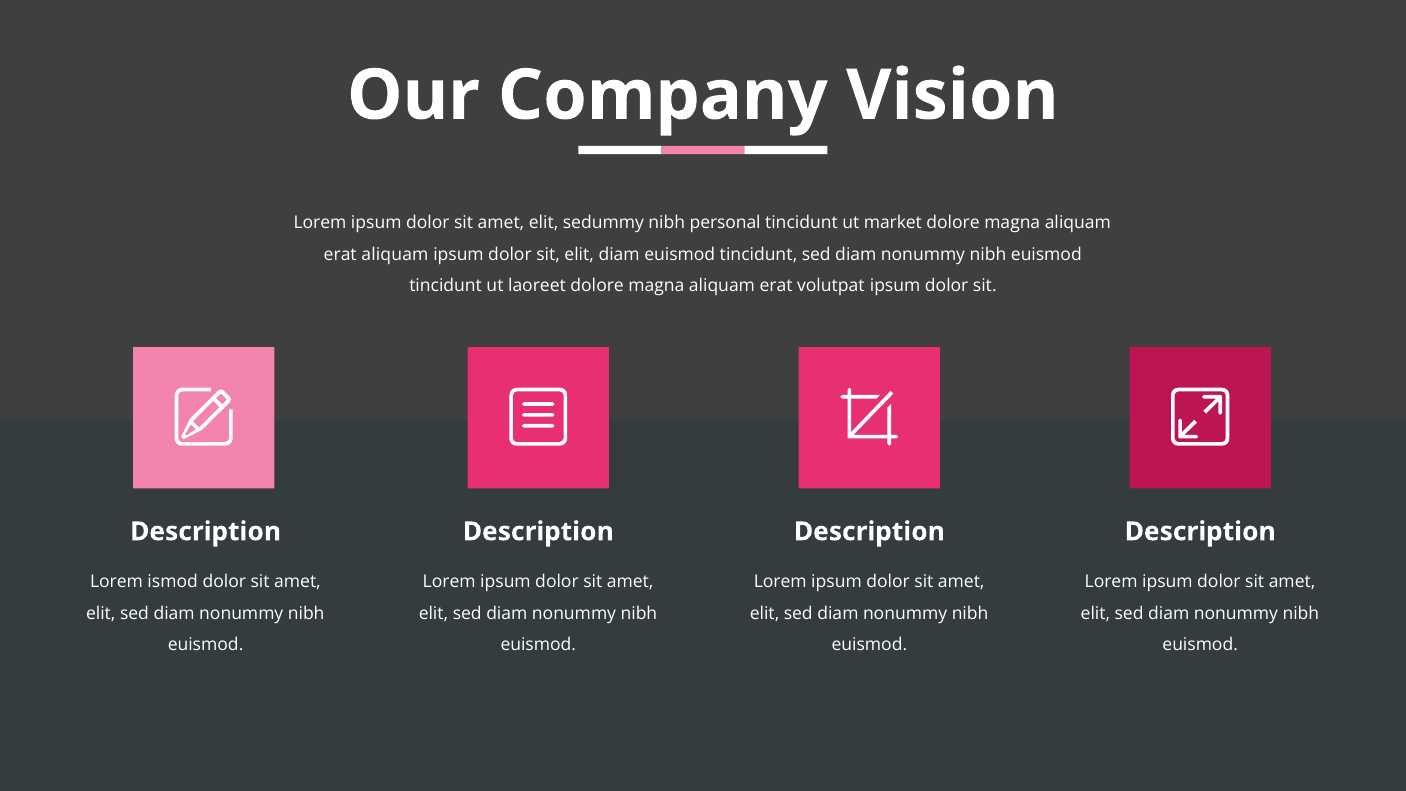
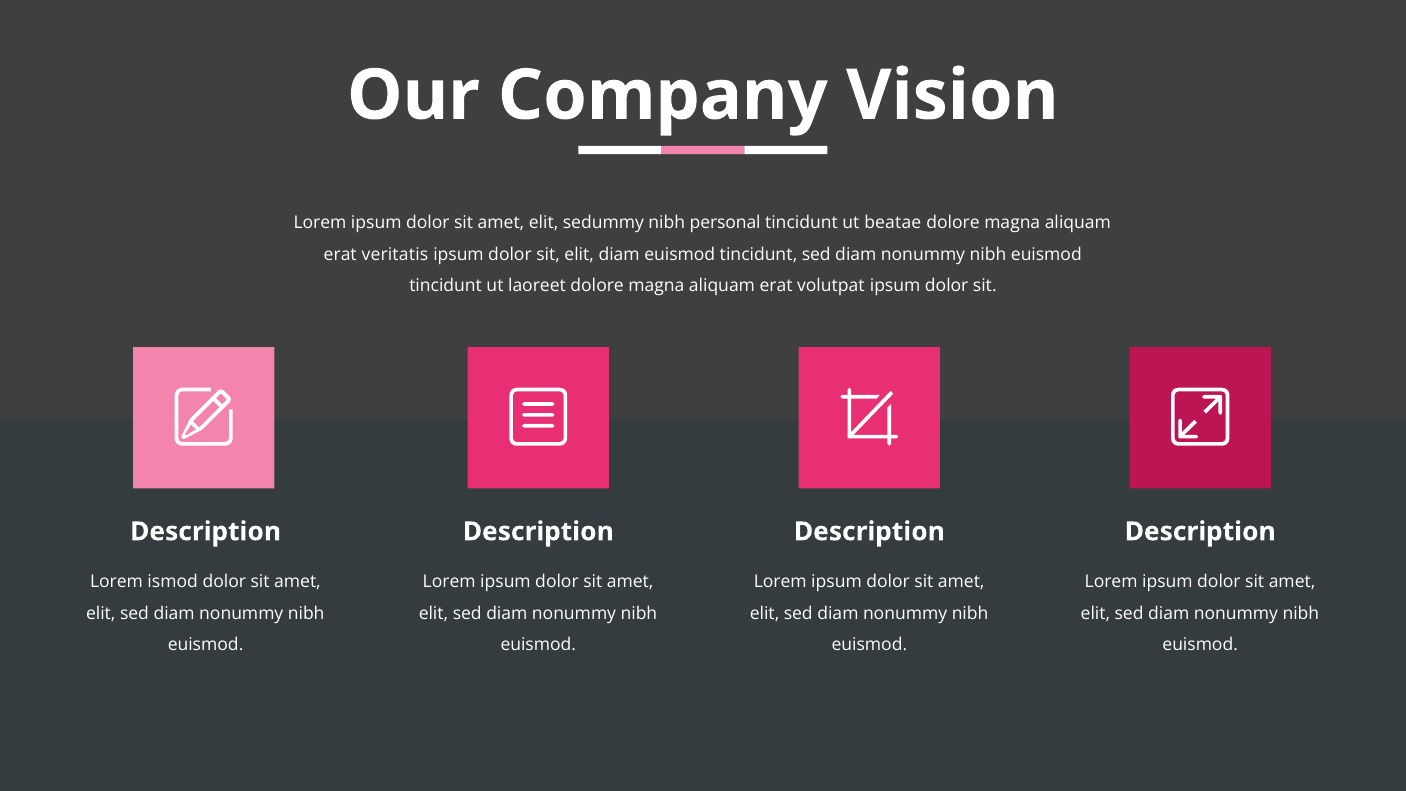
market: market -> beatae
erat aliquam: aliquam -> veritatis
